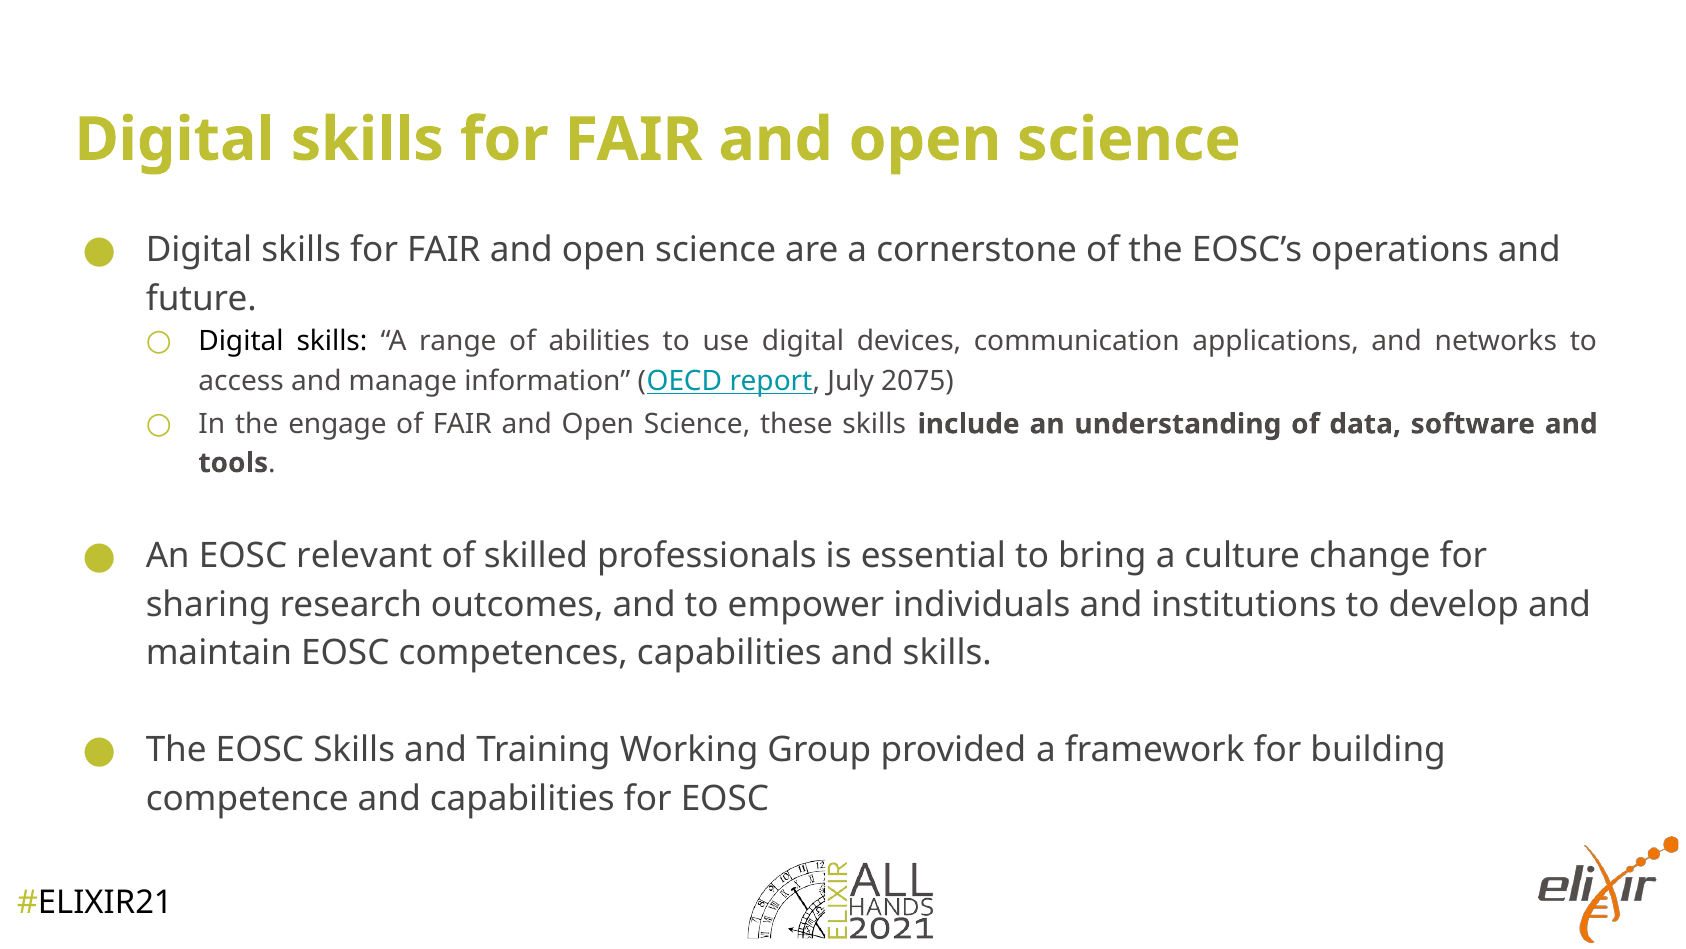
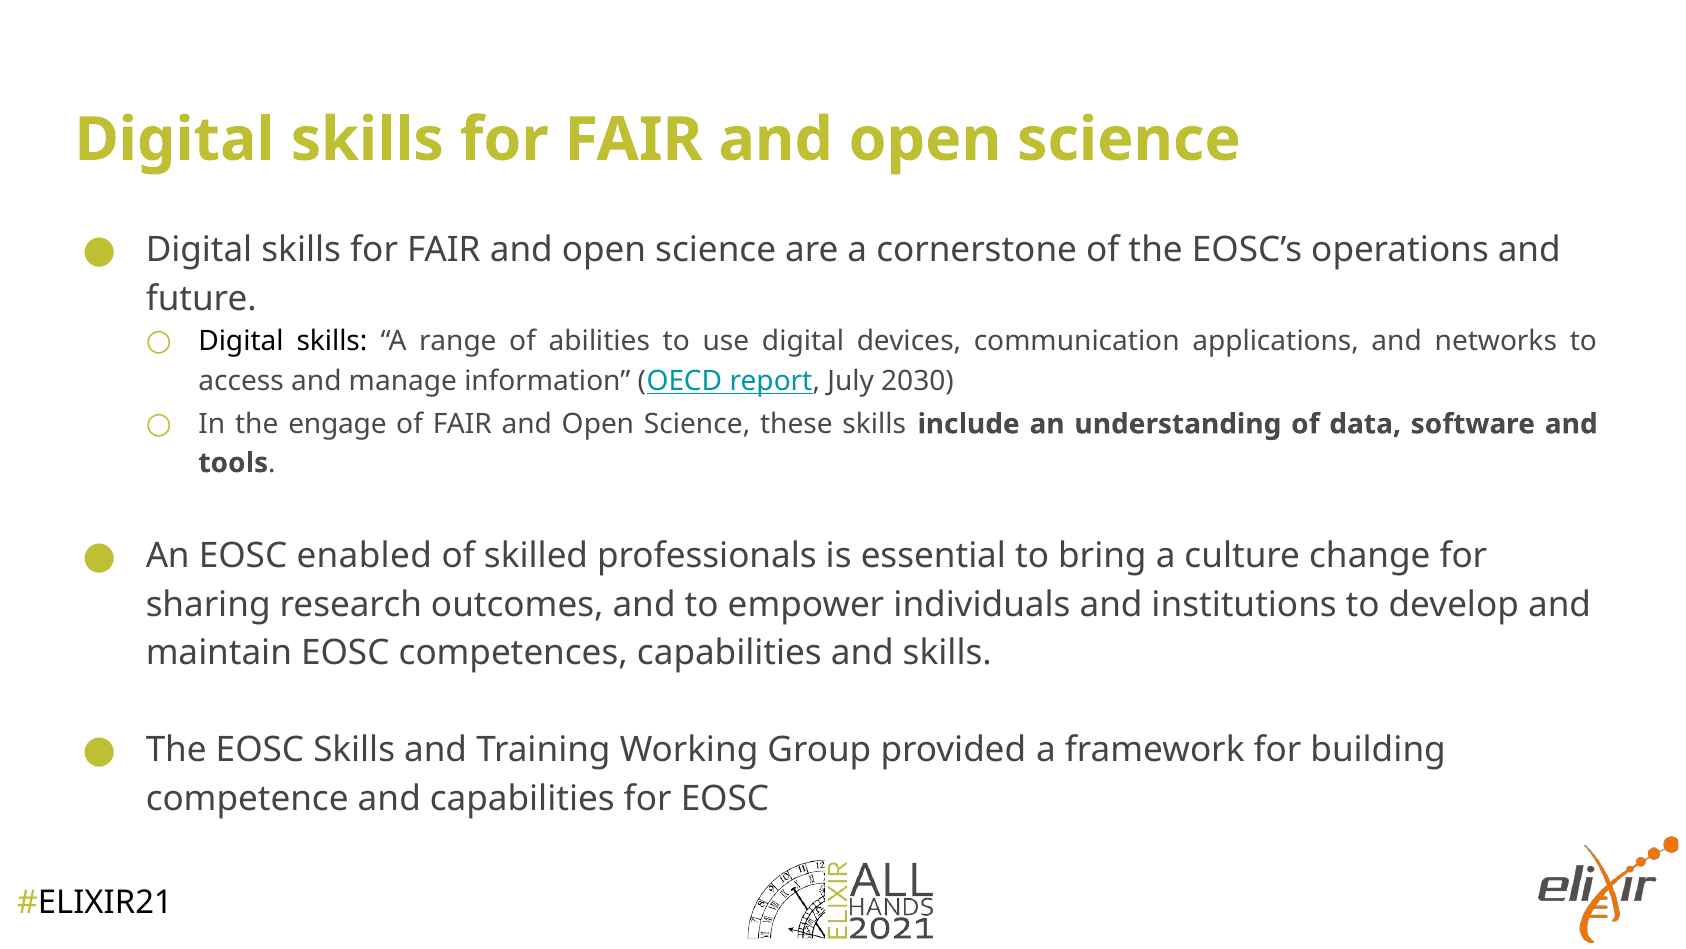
2075: 2075 -> 2030
relevant: relevant -> enabled
